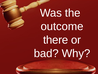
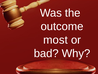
there: there -> most
